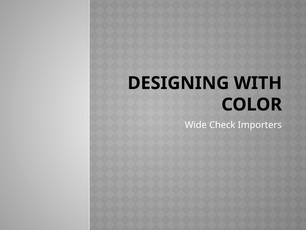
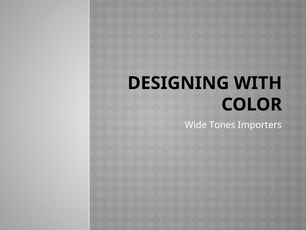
Check: Check -> Tones
